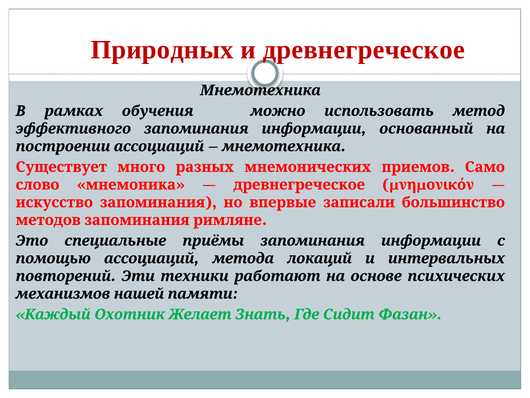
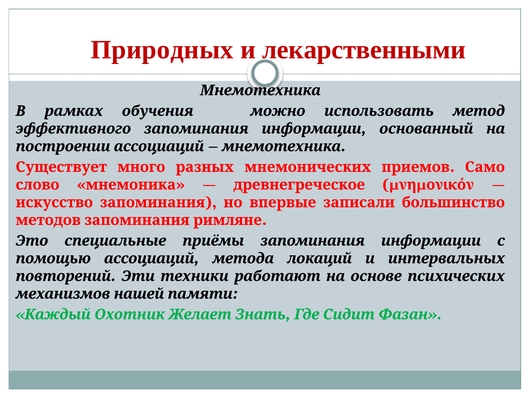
и древнегреческое: древнегреческое -> лекарственными
